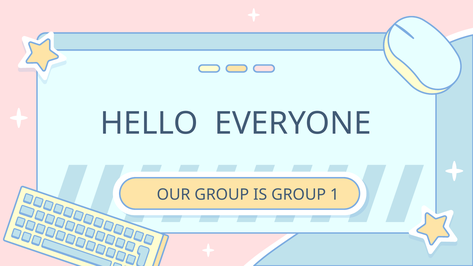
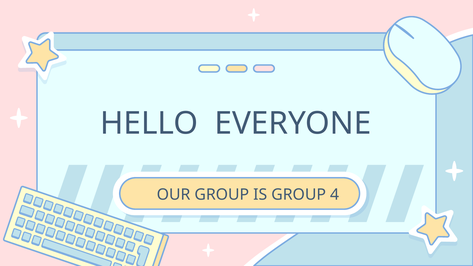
1: 1 -> 4
